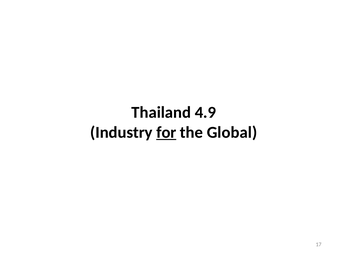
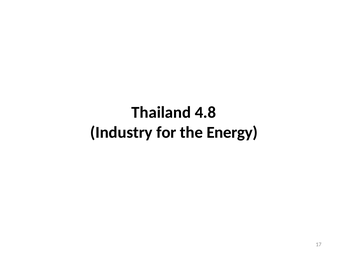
4.9: 4.9 -> 4.8
for underline: present -> none
Global: Global -> Energy
